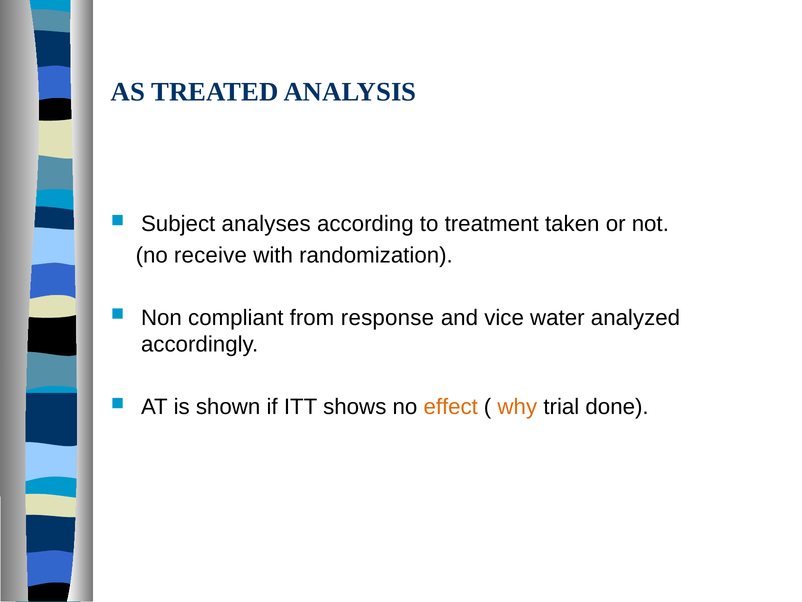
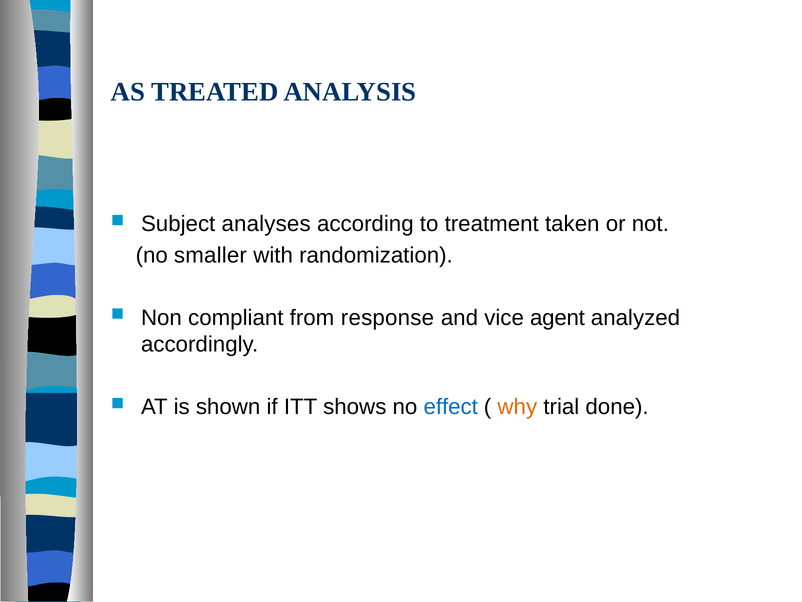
receive: receive -> smaller
water: water -> agent
effect colour: orange -> blue
